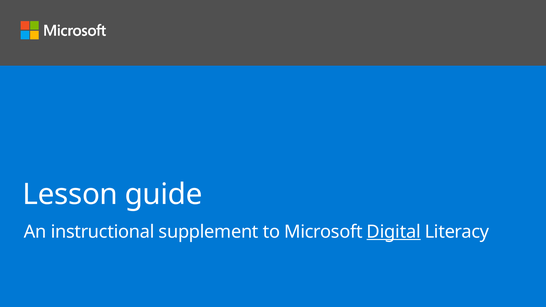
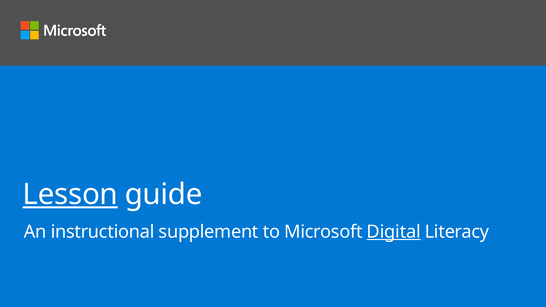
Lesson underline: none -> present
